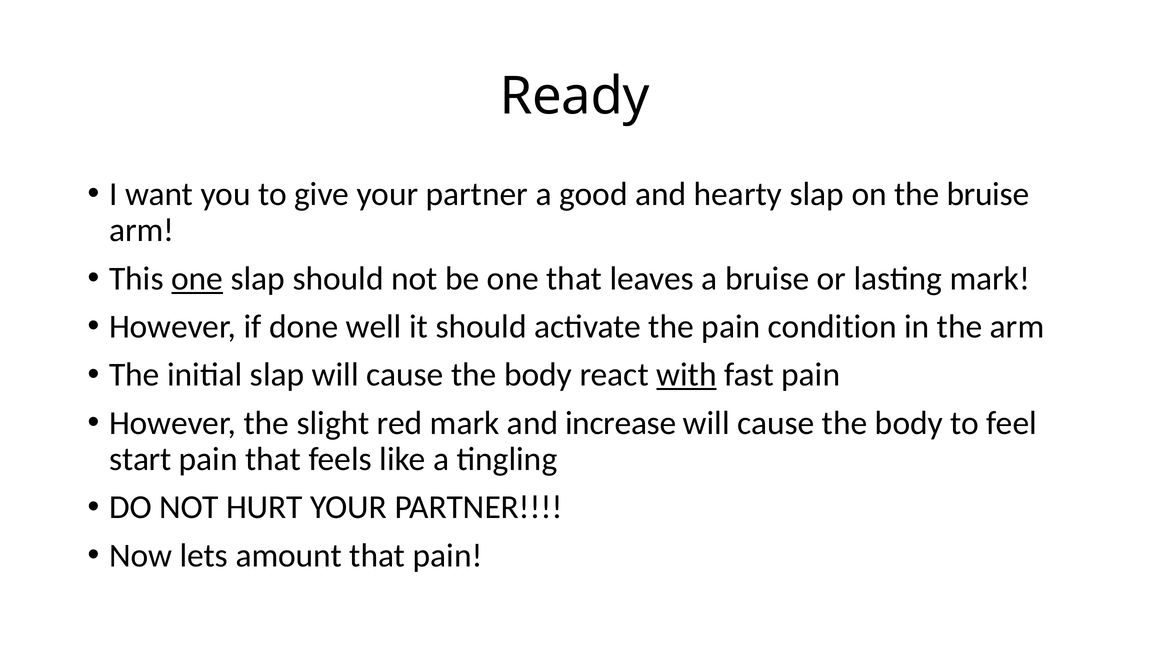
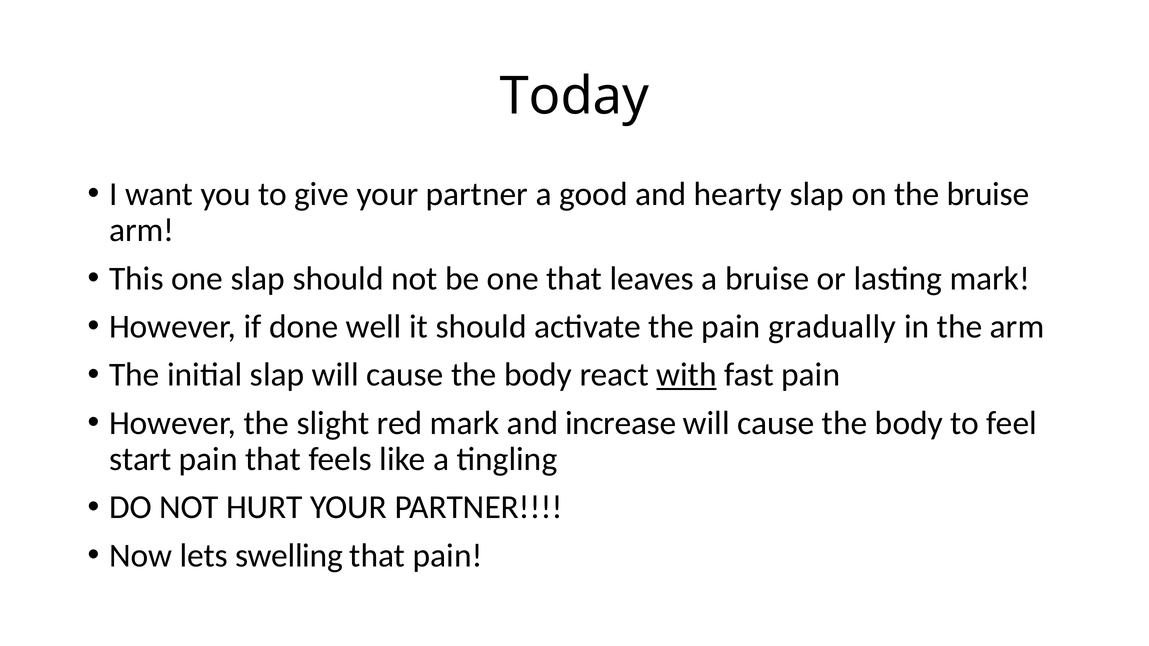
Ready: Ready -> Today
one at (197, 279) underline: present -> none
condition: condition -> gradually
amount: amount -> swelling
